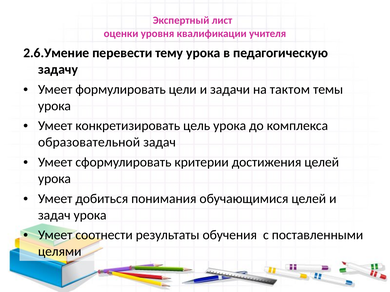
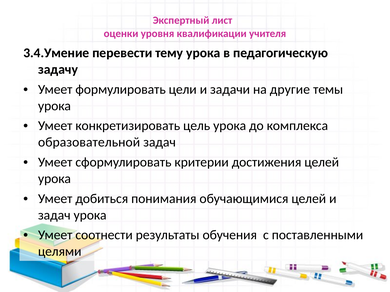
2.6.Умение: 2.6.Умение -> 3.4.Умение
тактом: тактом -> другие
